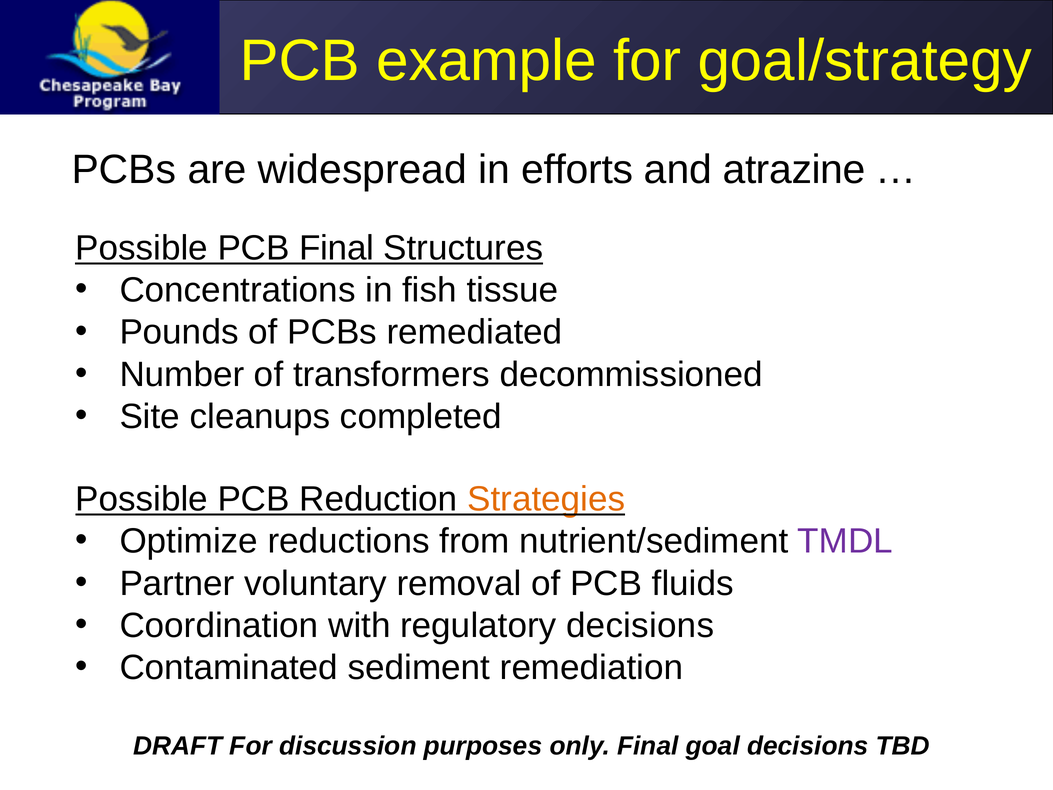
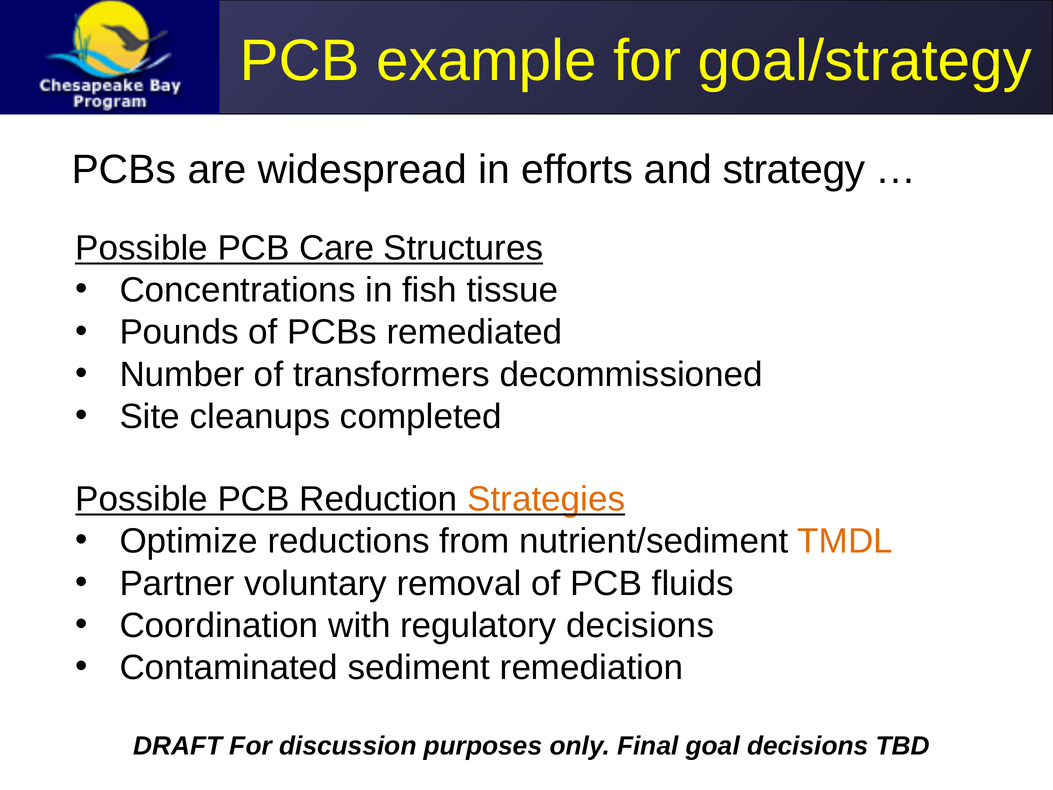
atrazine: atrazine -> strategy
PCB Final: Final -> Care
TMDL colour: purple -> orange
